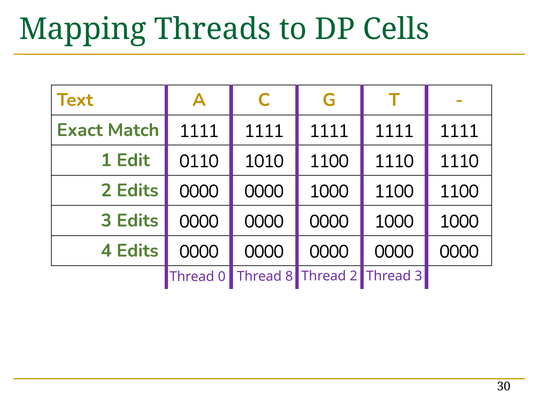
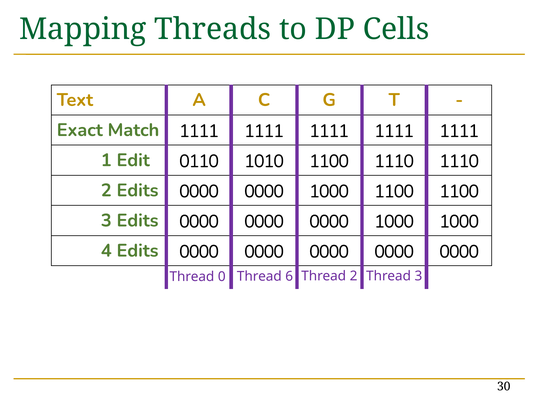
8: 8 -> 6
